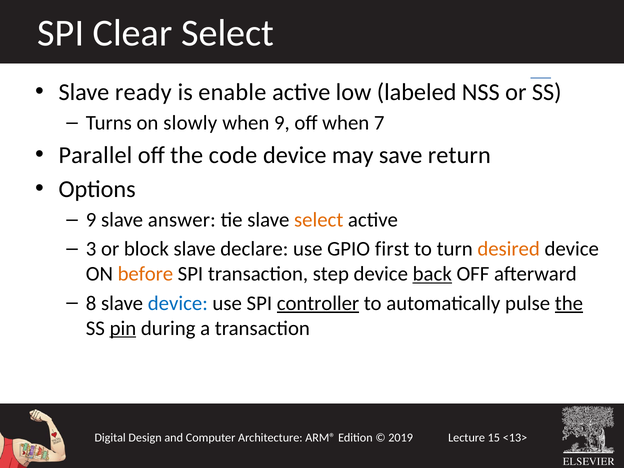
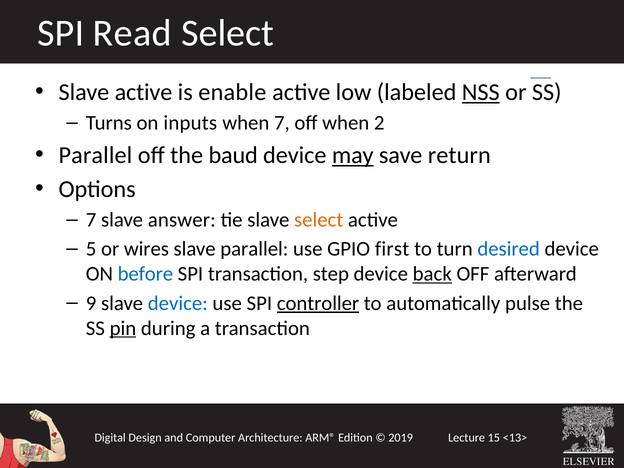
Clear: Clear -> Read
Slave ready: ready -> active
NSS underline: none -> present
slowly: slowly -> inputs
when 9: 9 -> 7
7: 7 -> 2
code: code -> baud
may underline: none -> present
9 at (91, 220): 9 -> 7
3: 3 -> 5
block: block -> wires
slave declare: declare -> parallel
desired colour: orange -> blue
before colour: orange -> blue
8: 8 -> 9
the at (569, 303) underline: present -> none
